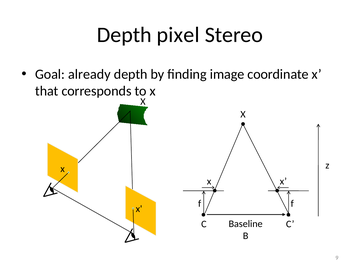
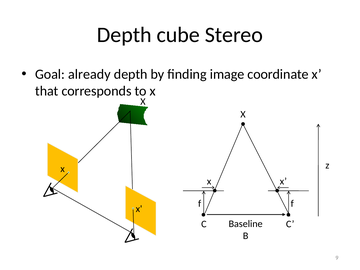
pixel: pixel -> cube
